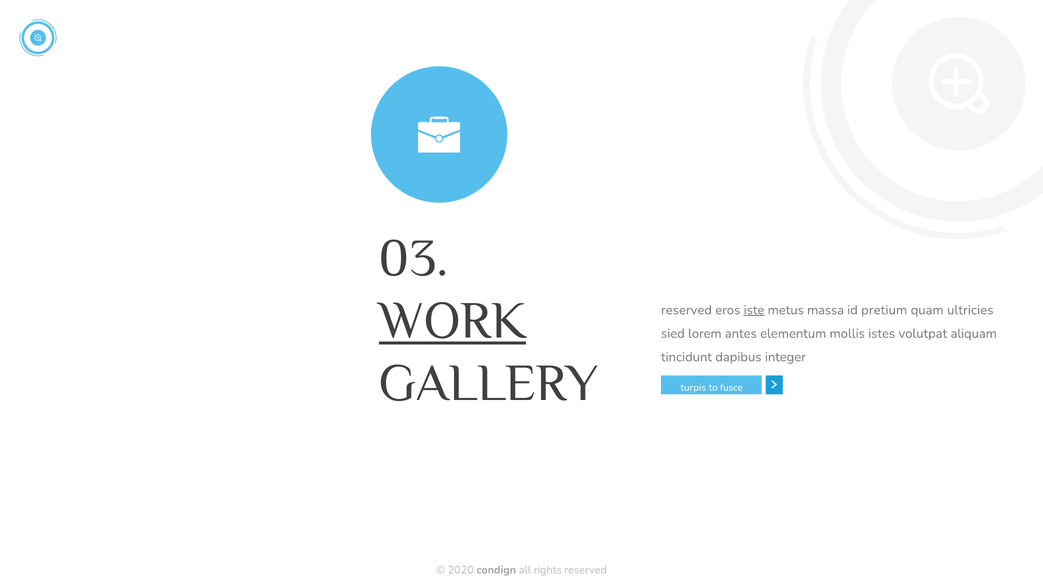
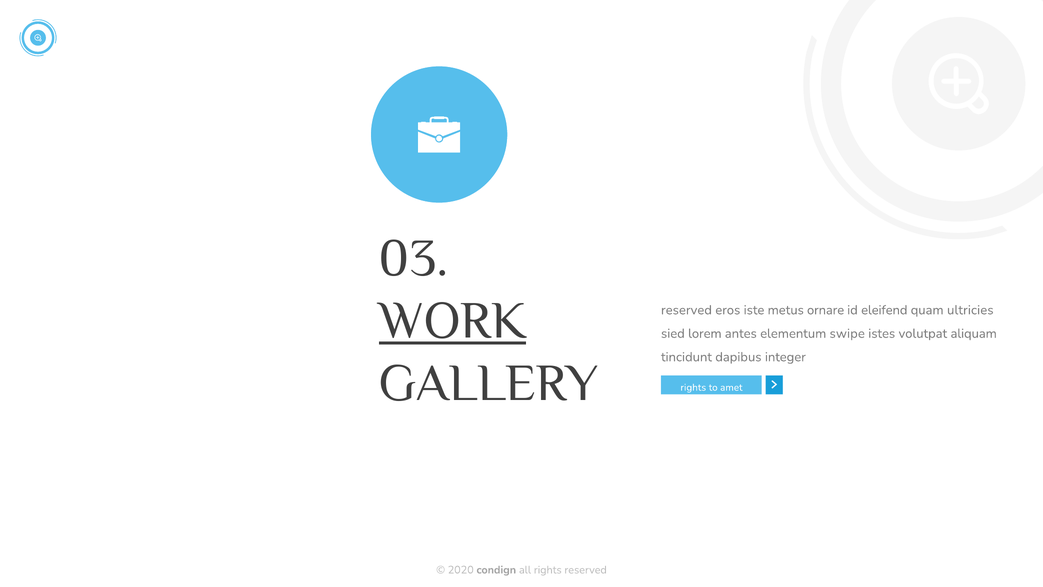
iste underline: present -> none
massa: massa -> ornare
pretium: pretium -> eleifend
mollis: mollis -> swipe
turpis at (693, 387): turpis -> rights
fusce: fusce -> amet
